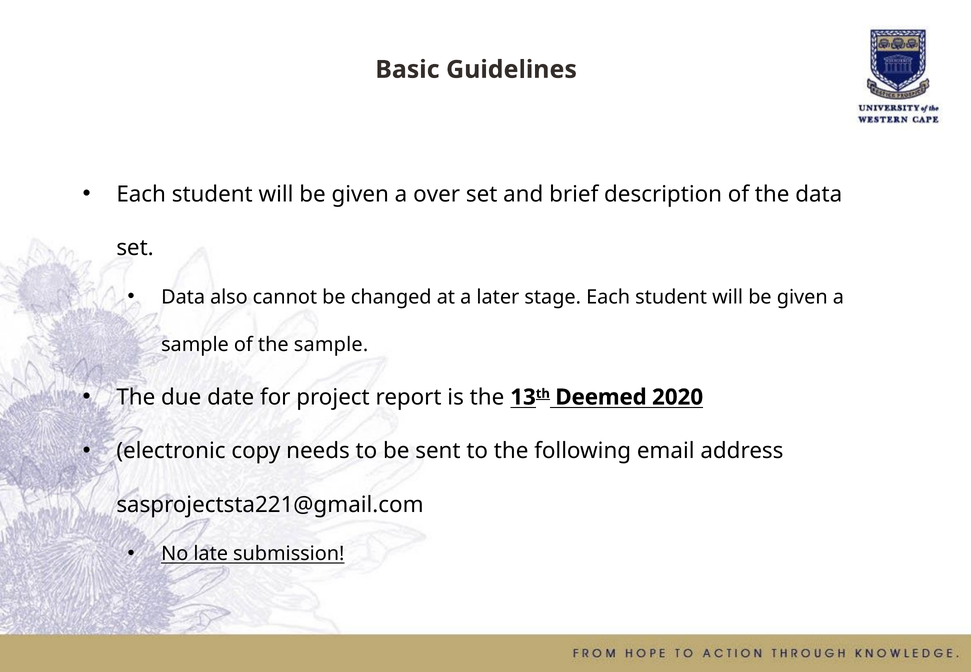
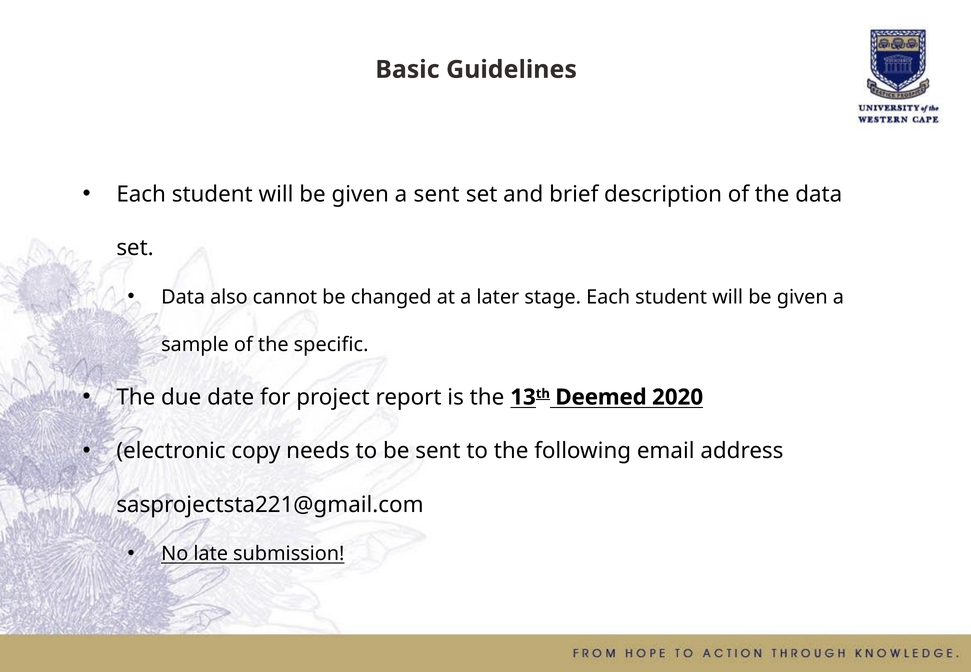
a over: over -> sent
the sample: sample -> specific
